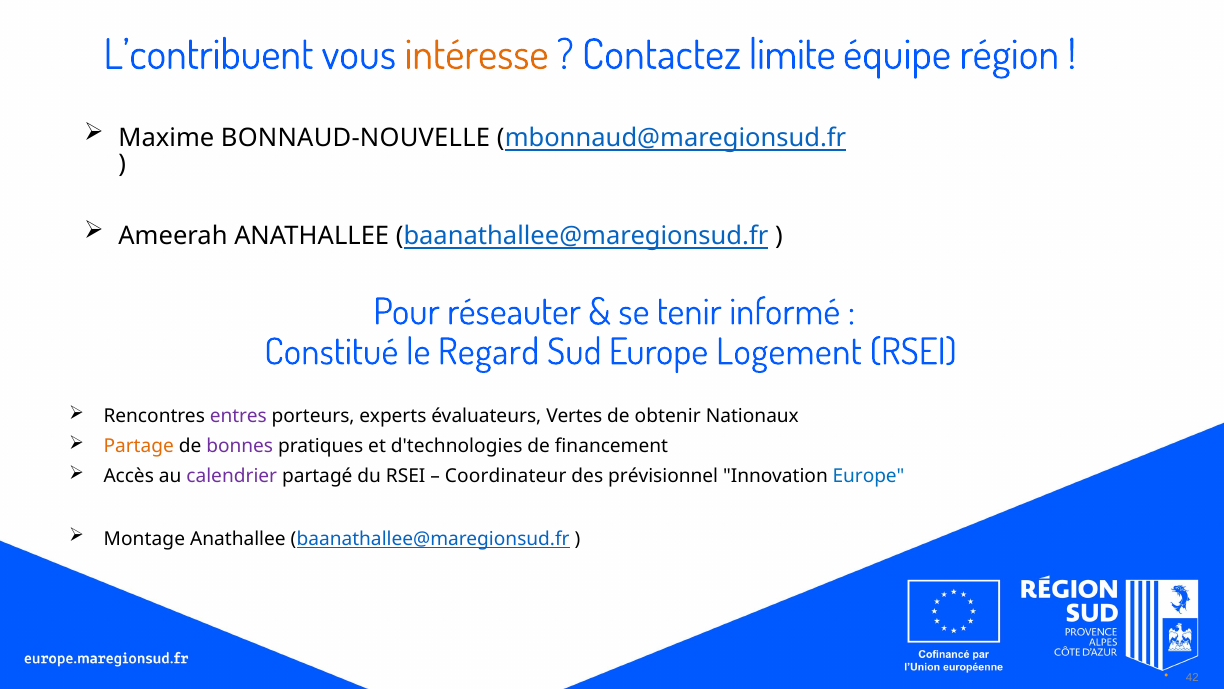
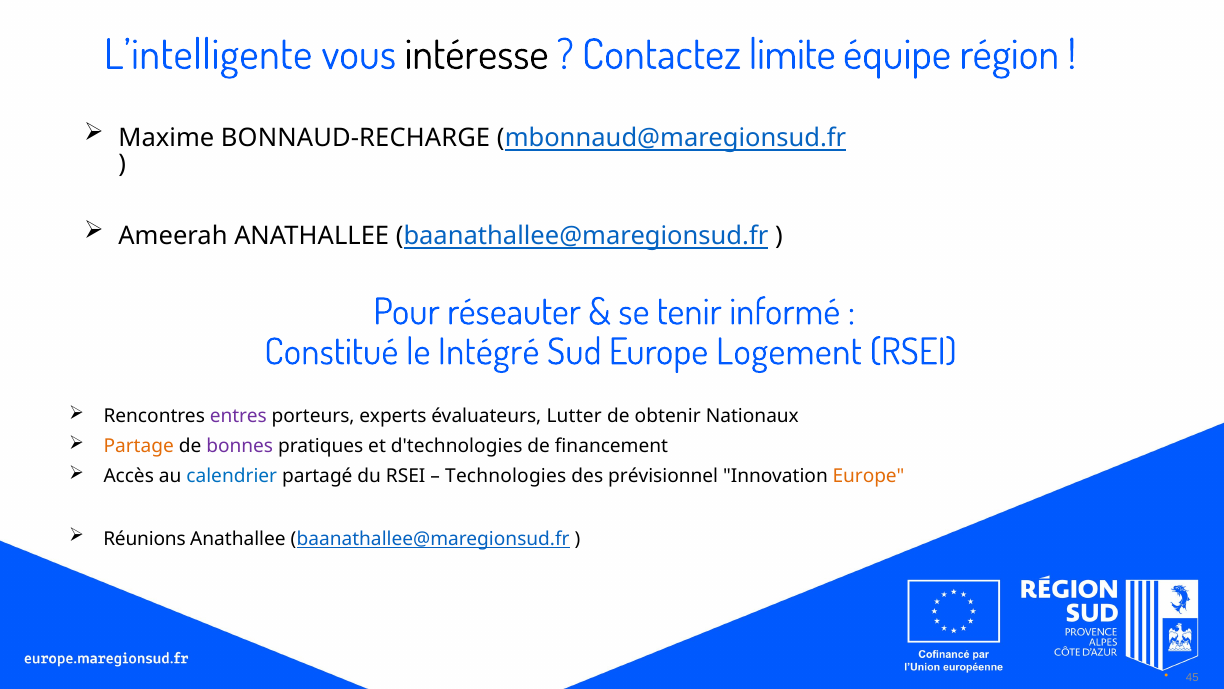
L’contribuent: L’contribuent -> L’intelligente
intéresse colour: orange -> black
BONNAUD-NOUVELLE: BONNAUD-NOUVELLE -> BONNAUD-RECHARGE
Regard: Regard -> Intégré
Vertes: Vertes -> Lutter
calendrier colour: purple -> blue
Coordinateur: Coordinateur -> Technologies
Europe at (869, 476) colour: blue -> orange
Montage: Montage -> Réunions
42: 42 -> 45
